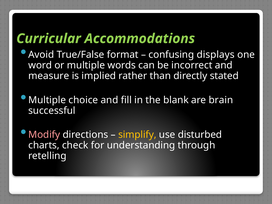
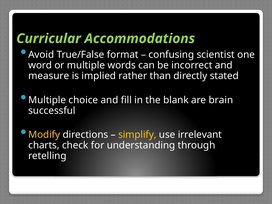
displays: displays -> scientist
Modify colour: pink -> yellow
disturbed: disturbed -> irrelevant
